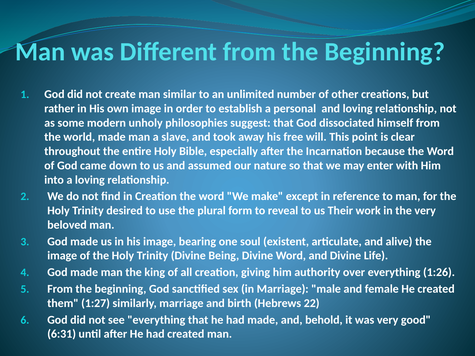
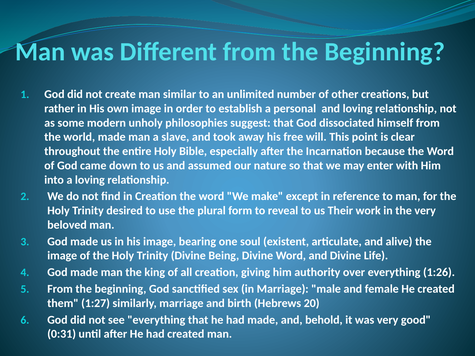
22: 22 -> 20
6:31: 6:31 -> 0:31
